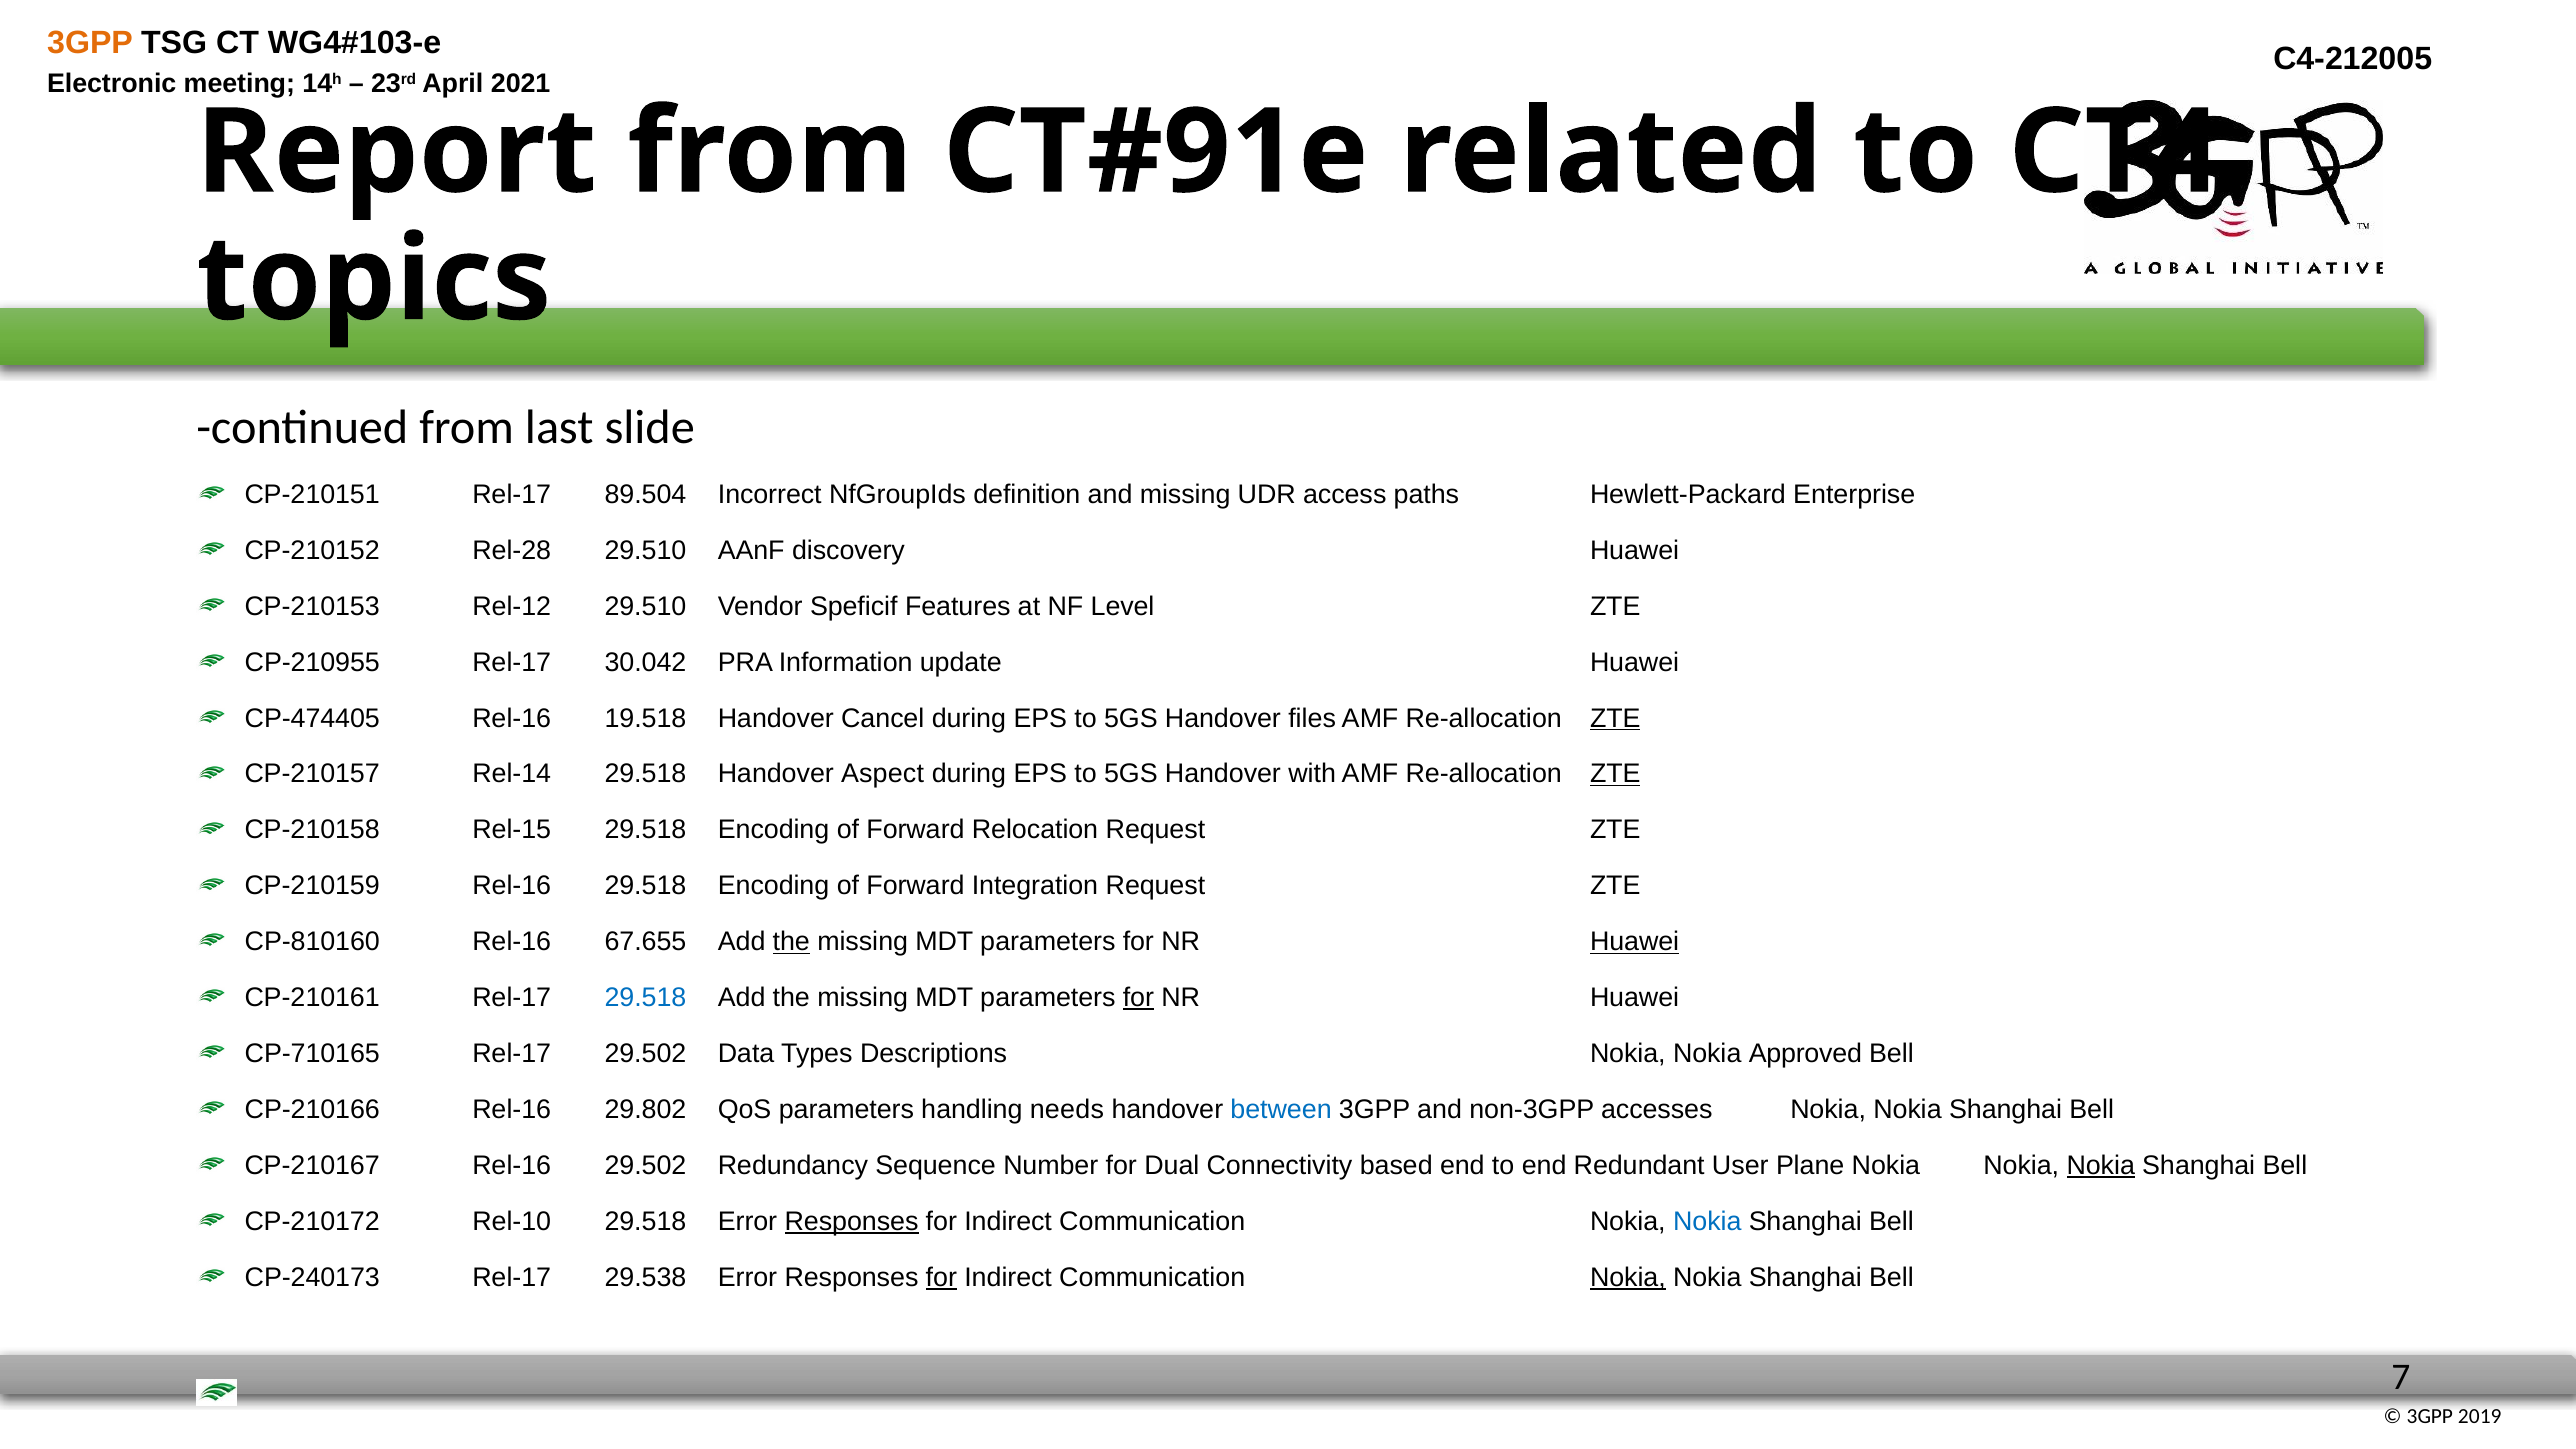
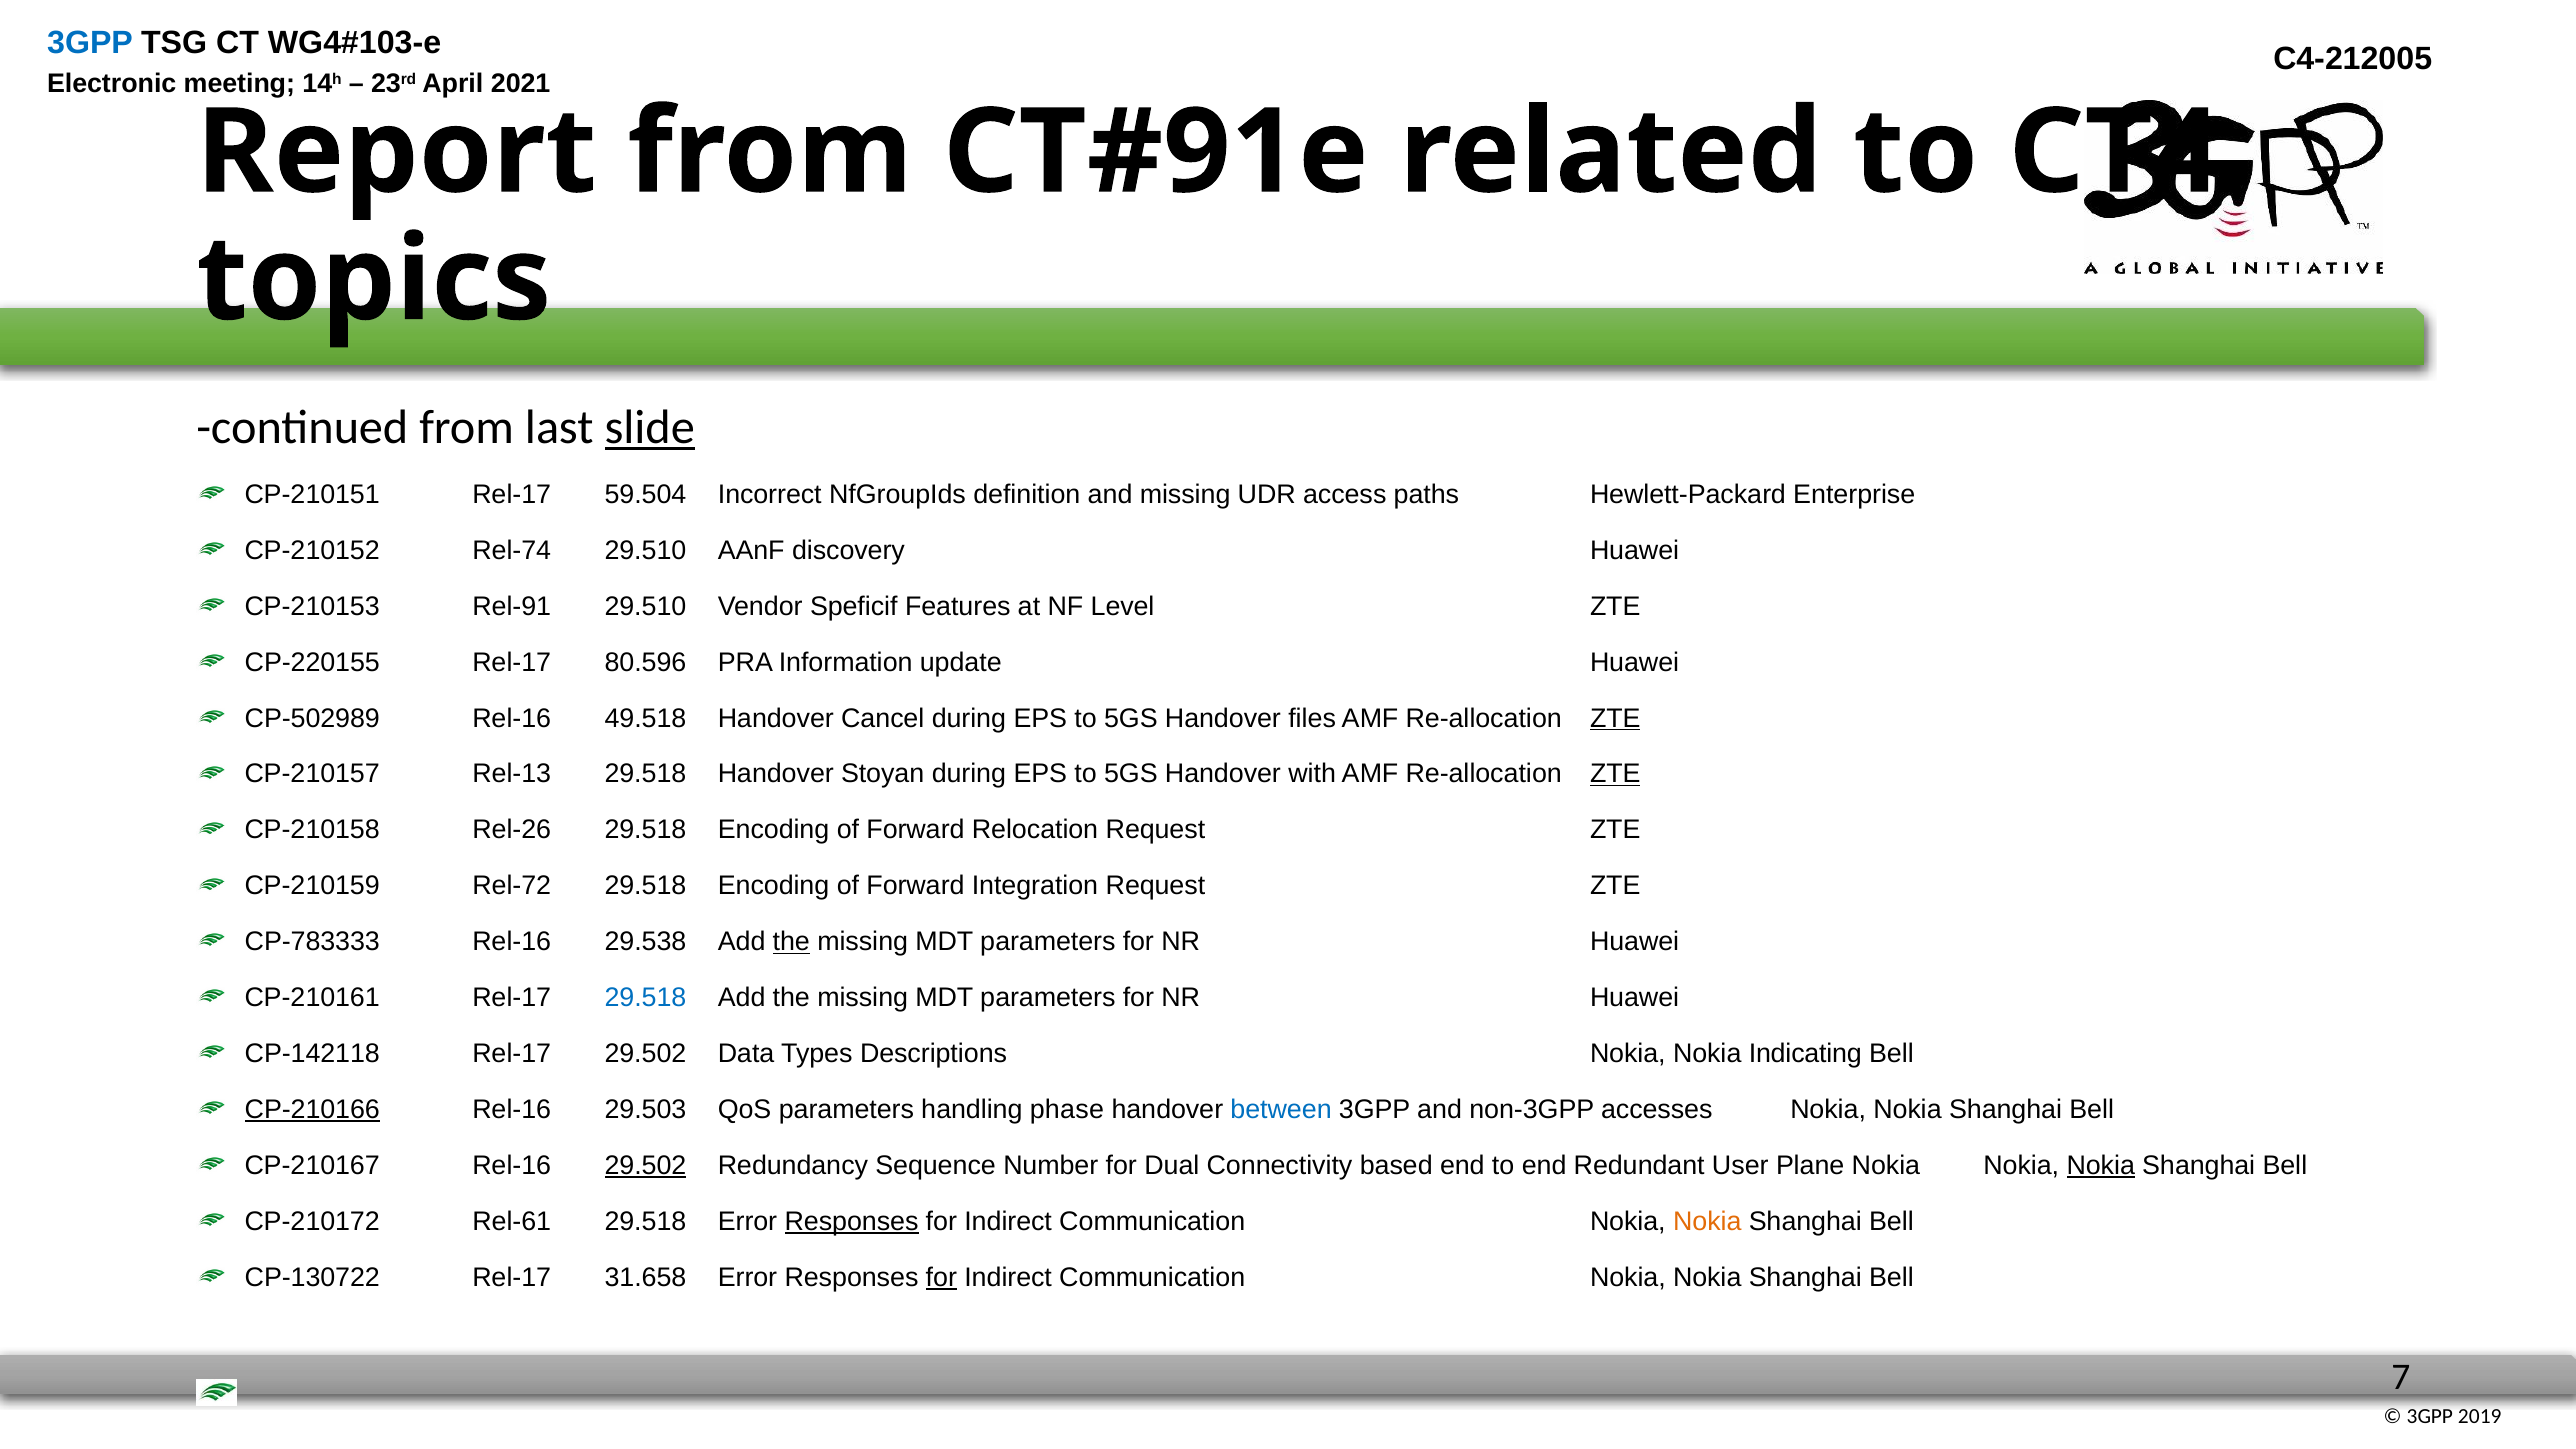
3GPP at (90, 43) colour: orange -> blue
slide underline: none -> present
89.504: 89.504 -> 59.504
Rel-28: Rel-28 -> Rel-74
Rel-12: Rel-12 -> Rel-91
CP-210955: CP-210955 -> CP-220155
30.042: 30.042 -> 80.596
CP-474405: CP-474405 -> CP-502989
19.518: 19.518 -> 49.518
Rel-14: Rel-14 -> Rel-13
Aspect: Aspect -> Stoyan
Rel-15: Rel-15 -> Rel-26
CP-210159 Rel-16: Rel-16 -> Rel-72
CP-810160: CP-810160 -> CP-783333
67.655: 67.655 -> 29.538
Huawei at (1635, 942) underline: present -> none
for at (1138, 998) underline: present -> none
CP-710165: CP-710165 -> CP-142118
Approved: Approved -> Indicating
CP-210166 underline: none -> present
29.802: 29.802 -> 29.503
needs: needs -> phase
29.502 at (645, 1165) underline: none -> present
Rel-10: Rel-10 -> Rel-61
Nokia at (1707, 1221) colour: blue -> orange
CP-240173: CP-240173 -> CP-130722
29.538: 29.538 -> 31.658
Nokia at (1628, 1277) underline: present -> none
